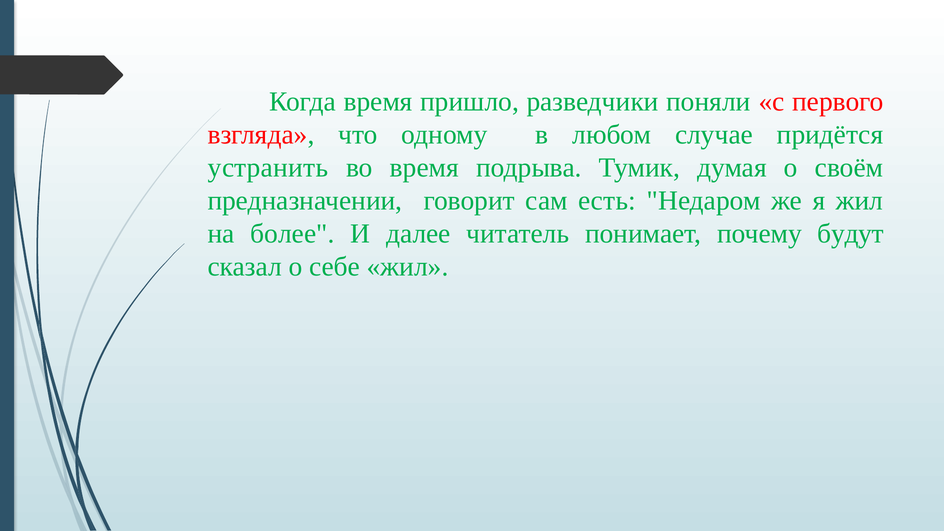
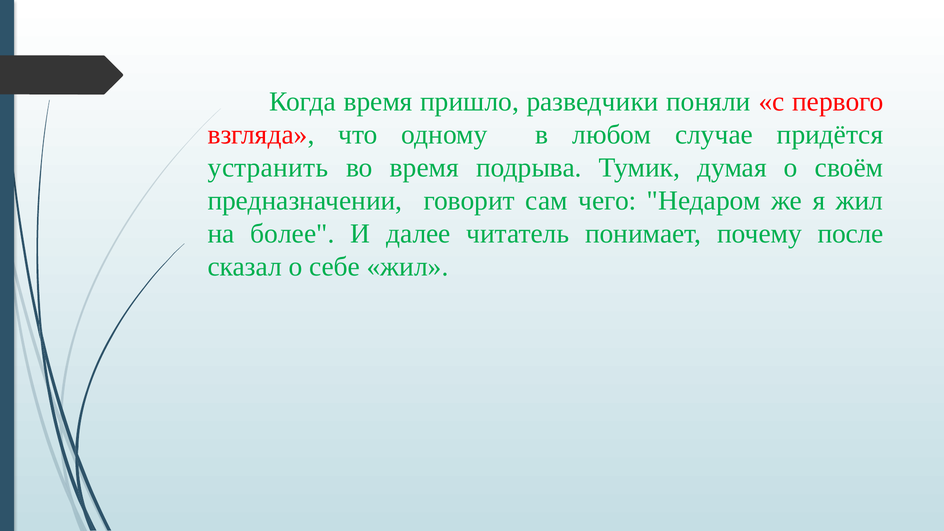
есть: есть -> чего
будут: будут -> после
